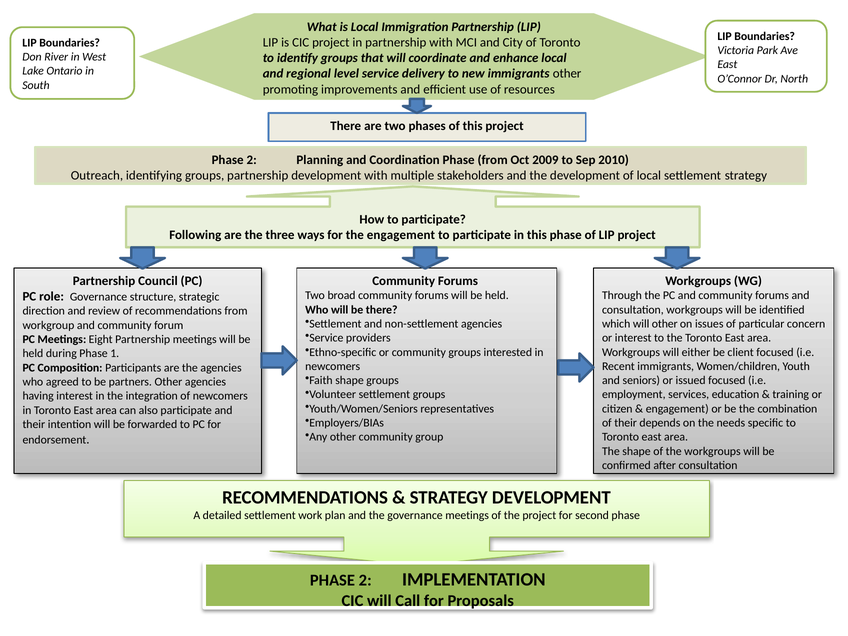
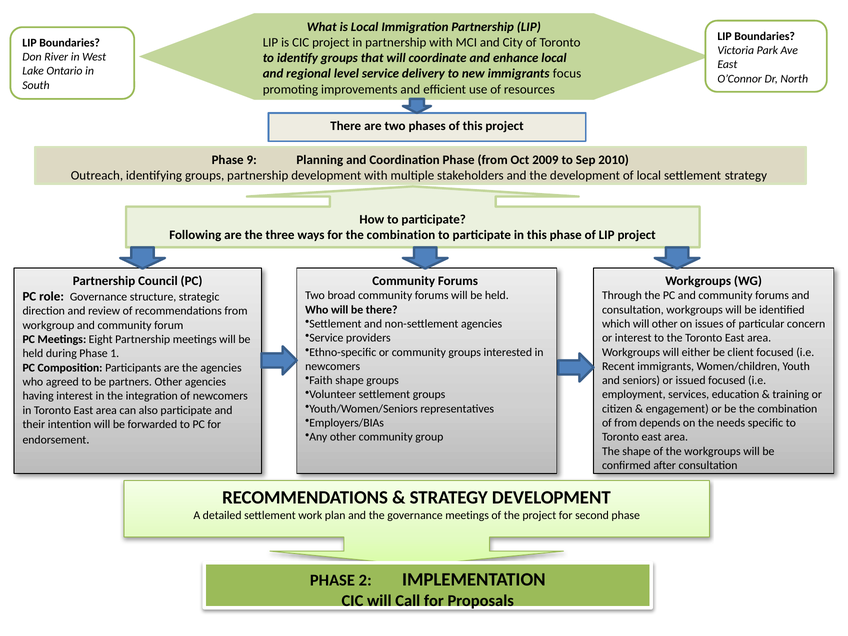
immigrants other: other -> focus
2 at (252, 160): 2 -> 9
for the engagement: engagement -> combination
of their: their -> from
